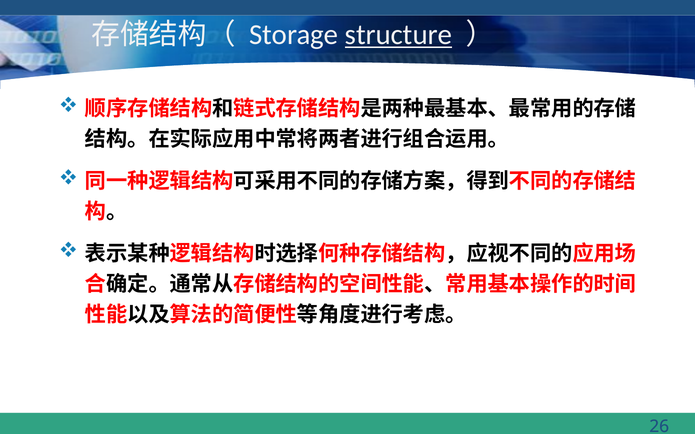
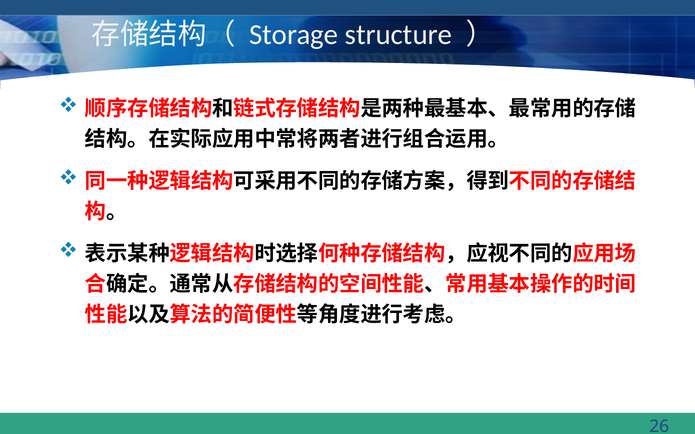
structure underline: present -> none
